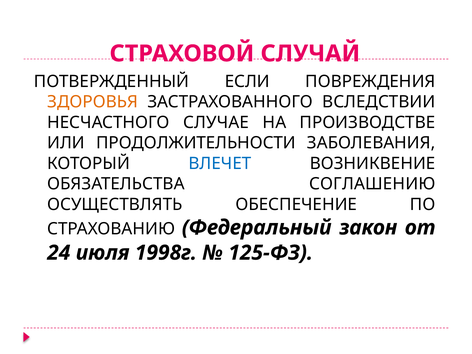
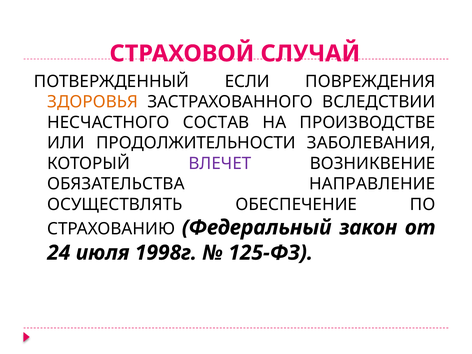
СЛУЧАЕ: СЛУЧАЕ -> СОСТАВ
ВЛЕЧЕТ colour: blue -> purple
СОГЛАШЕНИЮ: СОГЛАШЕНИЮ -> НАПРАВЛЕНИЕ
